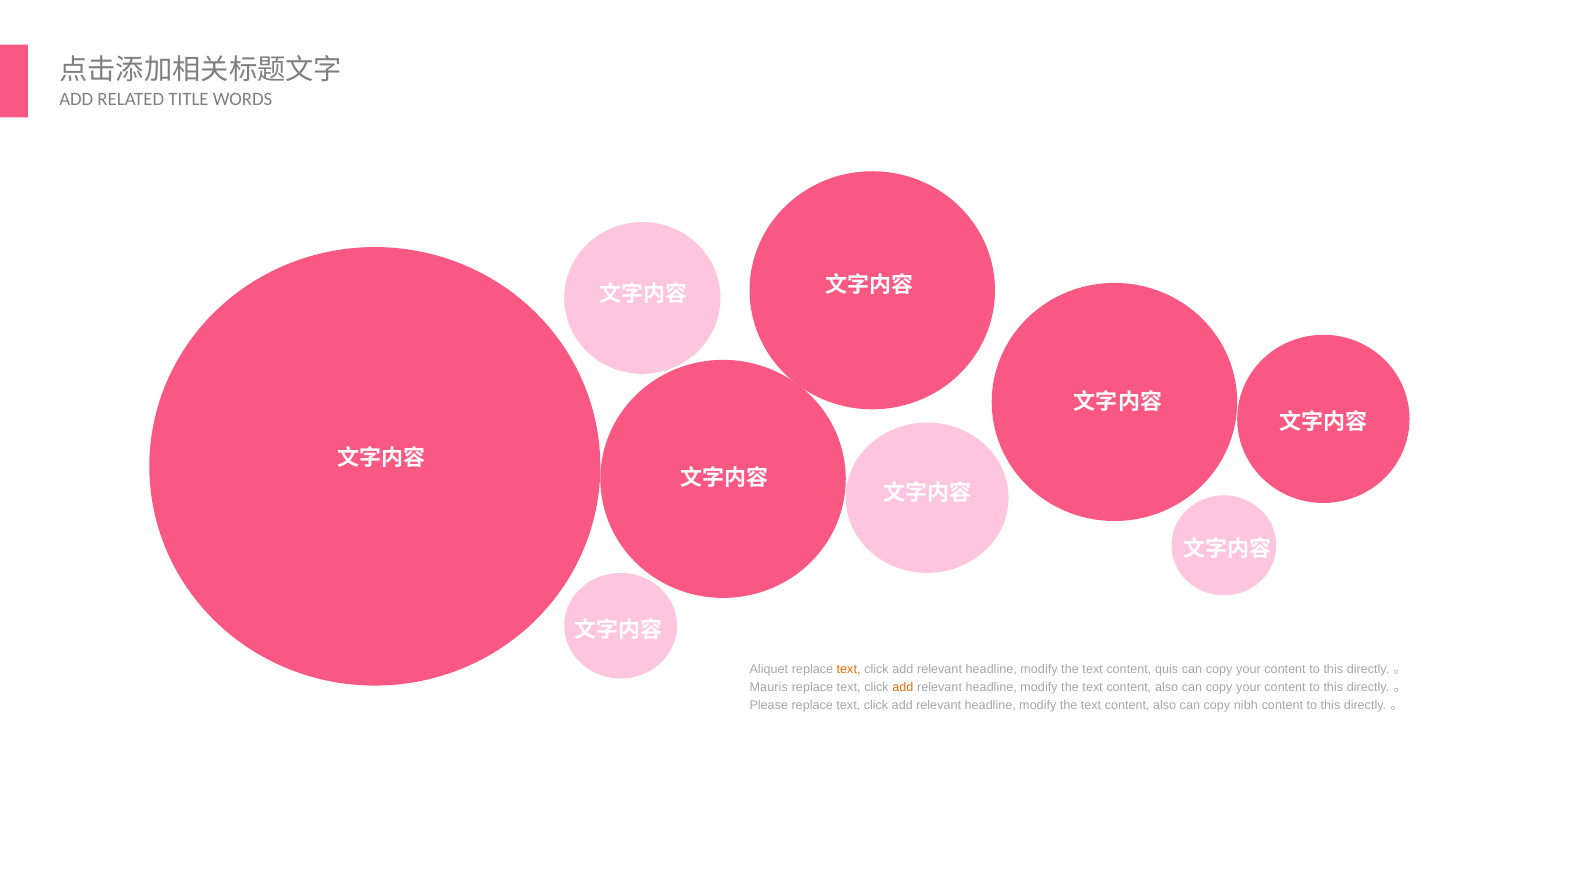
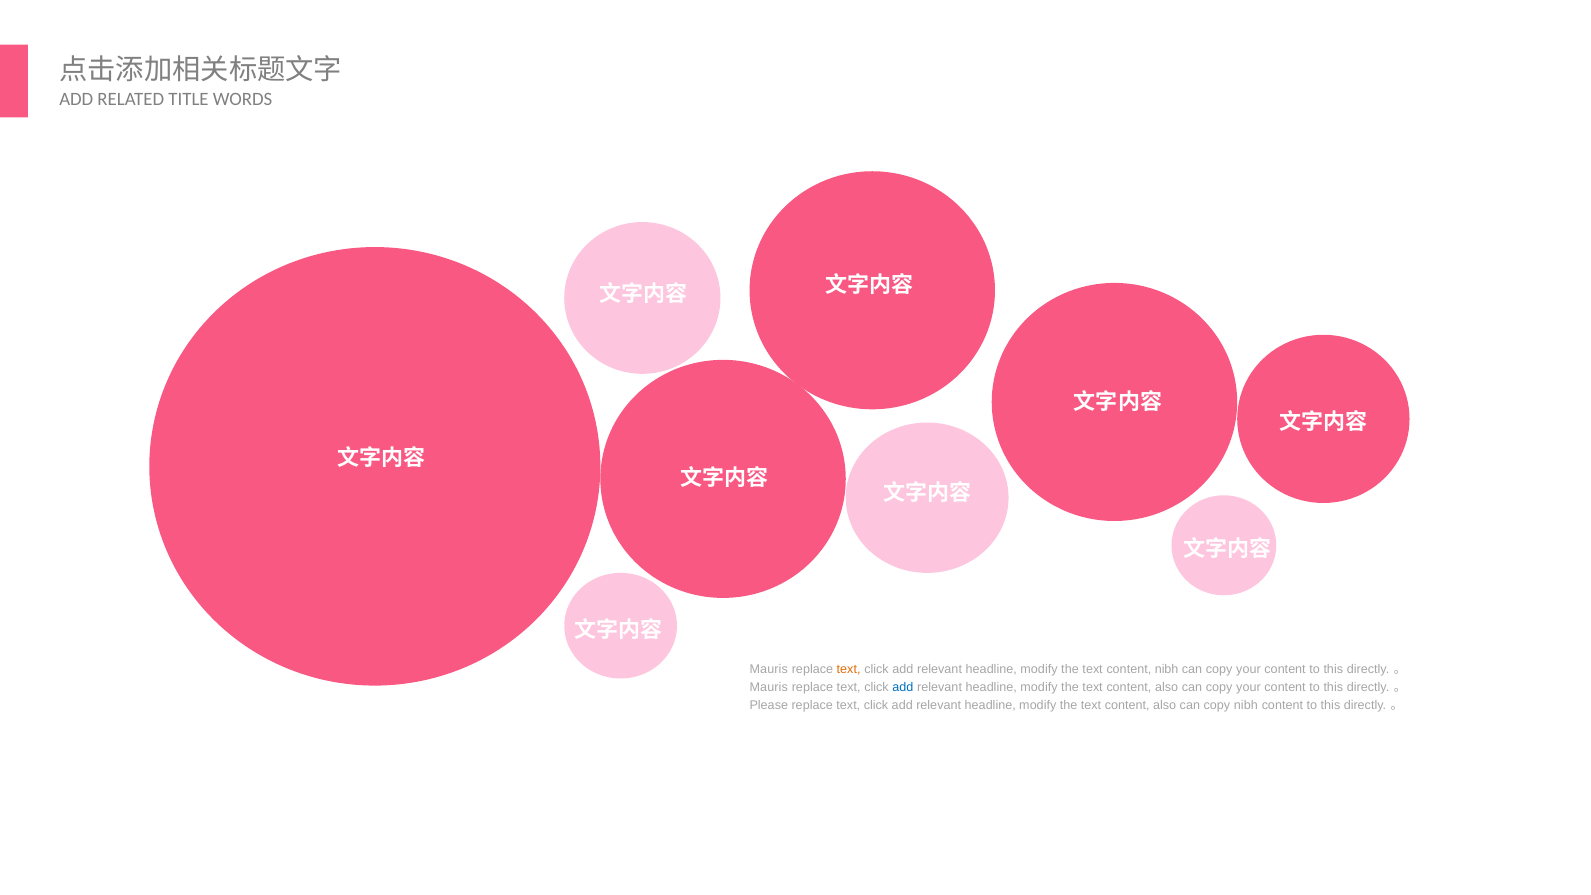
Aliquet at (769, 670): Aliquet -> Mauris
content quis: quis -> nibh
add at (903, 688) colour: orange -> blue
